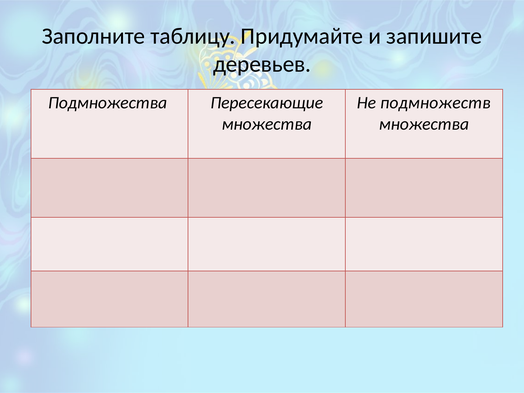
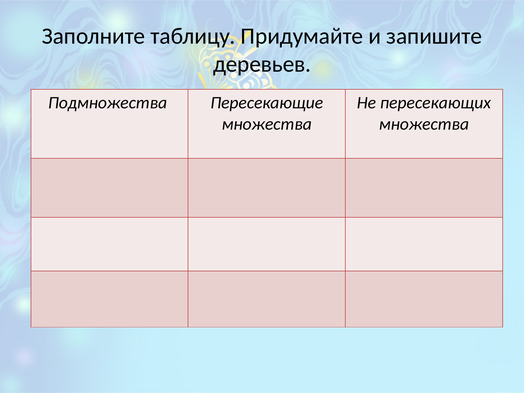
подмножеств: подмножеств -> пересекающих
